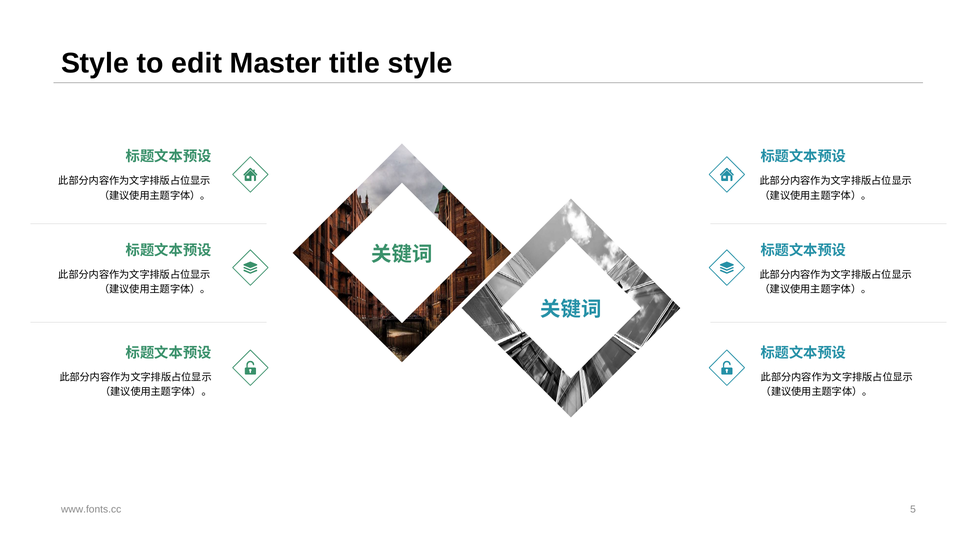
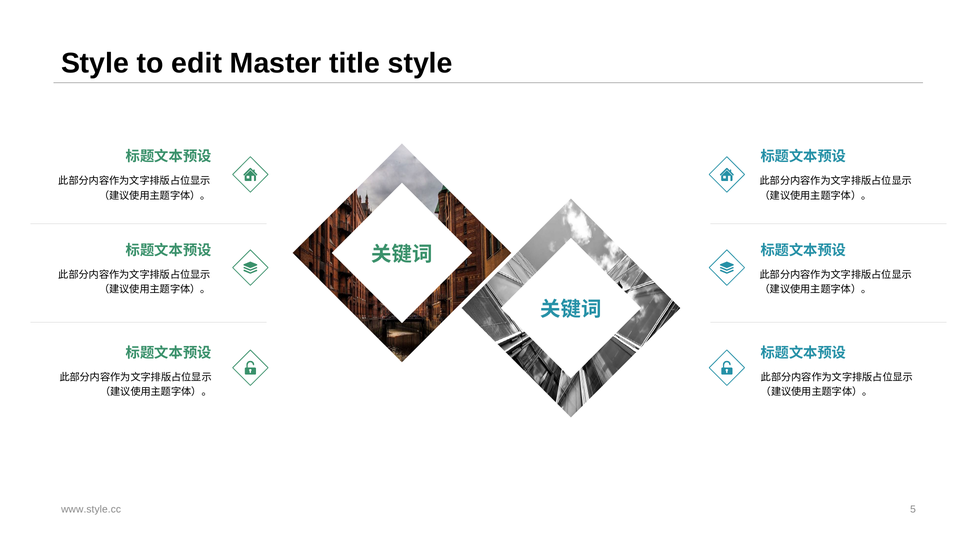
www.fonts.cc: www.fonts.cc -> www.style.cc
